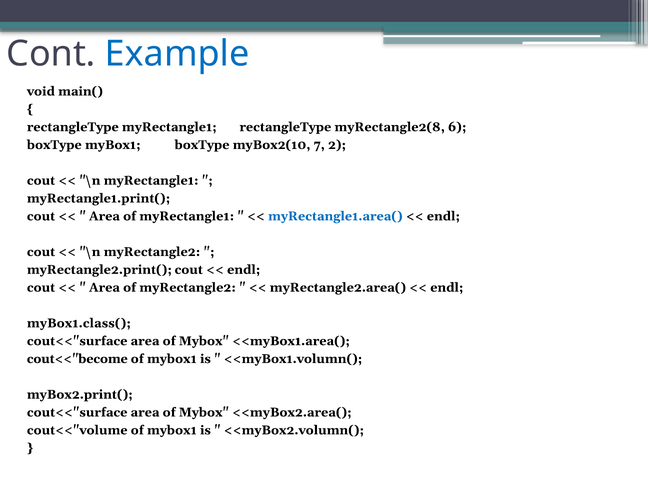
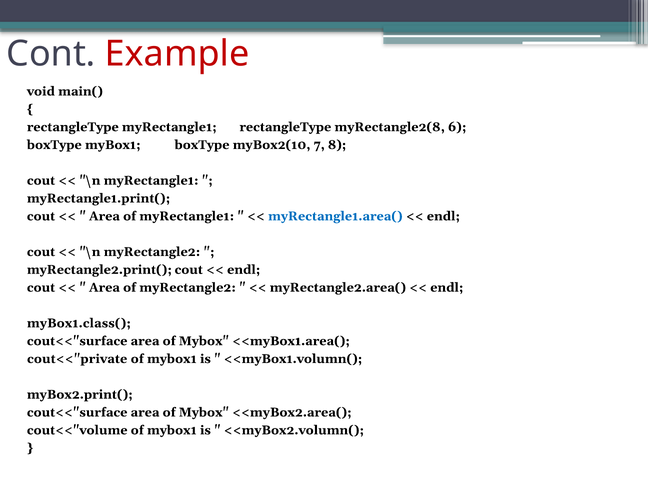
Example colour: blue -> red
2: 2 -> 8
cout<<"become: cout<<"become -> cout<<"private
